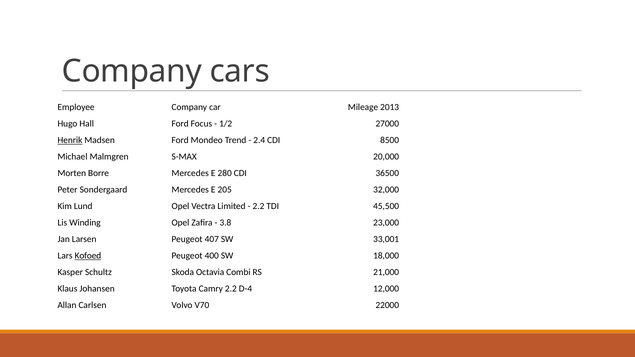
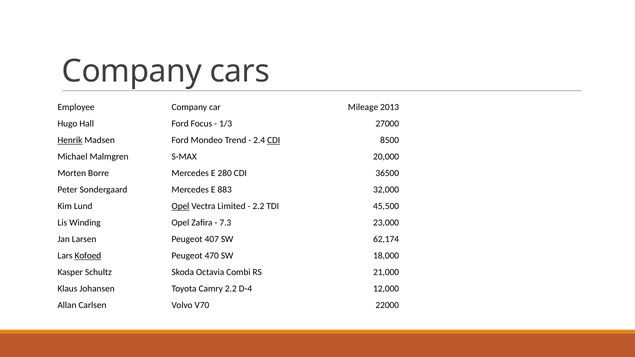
1/2: 1/2 -> 1/3
CDI at (274, 140) underline: none -> present
205: 205 -> 883
Opel at (180, 206) underline: none -> present
3.8: 3.8 -> 7.3
33,001: 33,001 -> 62,174
400: 400 -> 470
